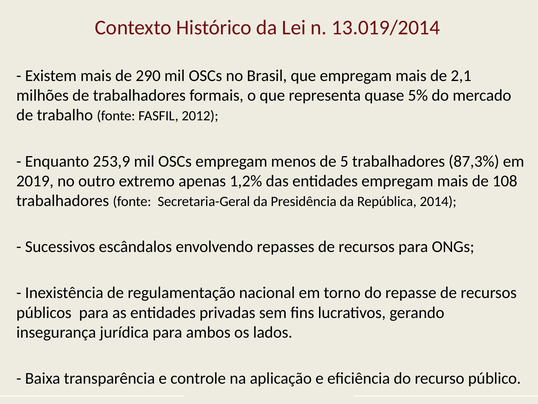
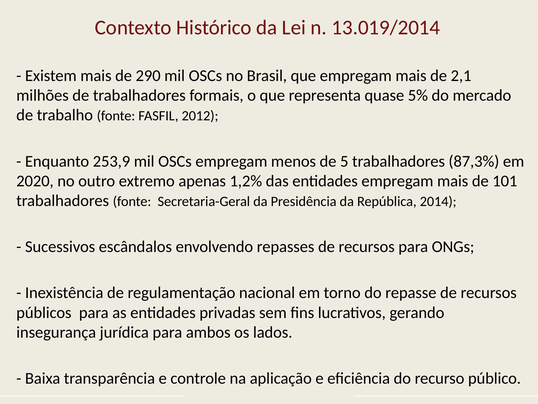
2019: 2019 -> 2020
108: 108 -> 101
